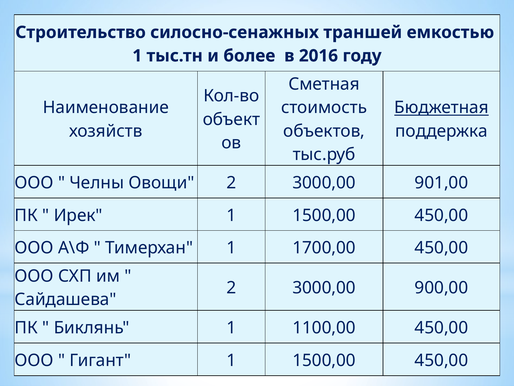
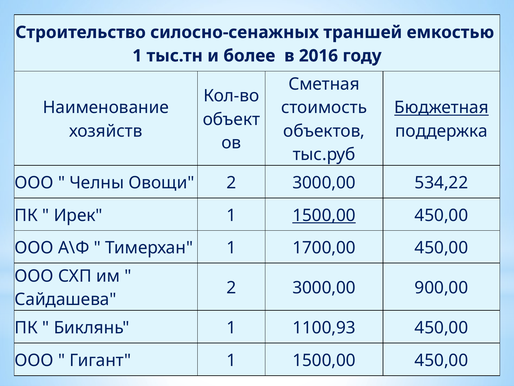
901,00: 901,00 -> 534,22
1500,00 at (324, 215) underline: none -> present
1100,00: 1100,00 -> 1100,93
